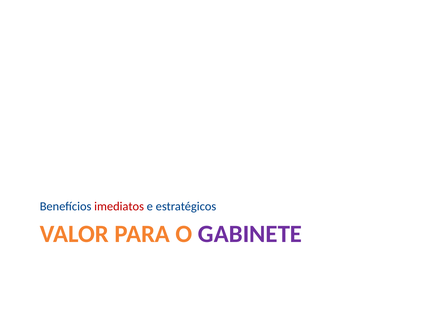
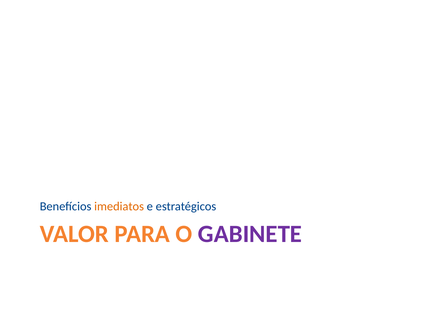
imediatos colour: red -> orange
